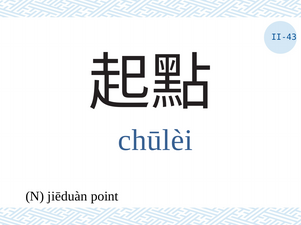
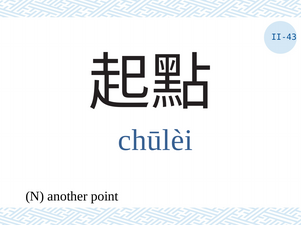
jiēduàn: jiēduàn -> another
